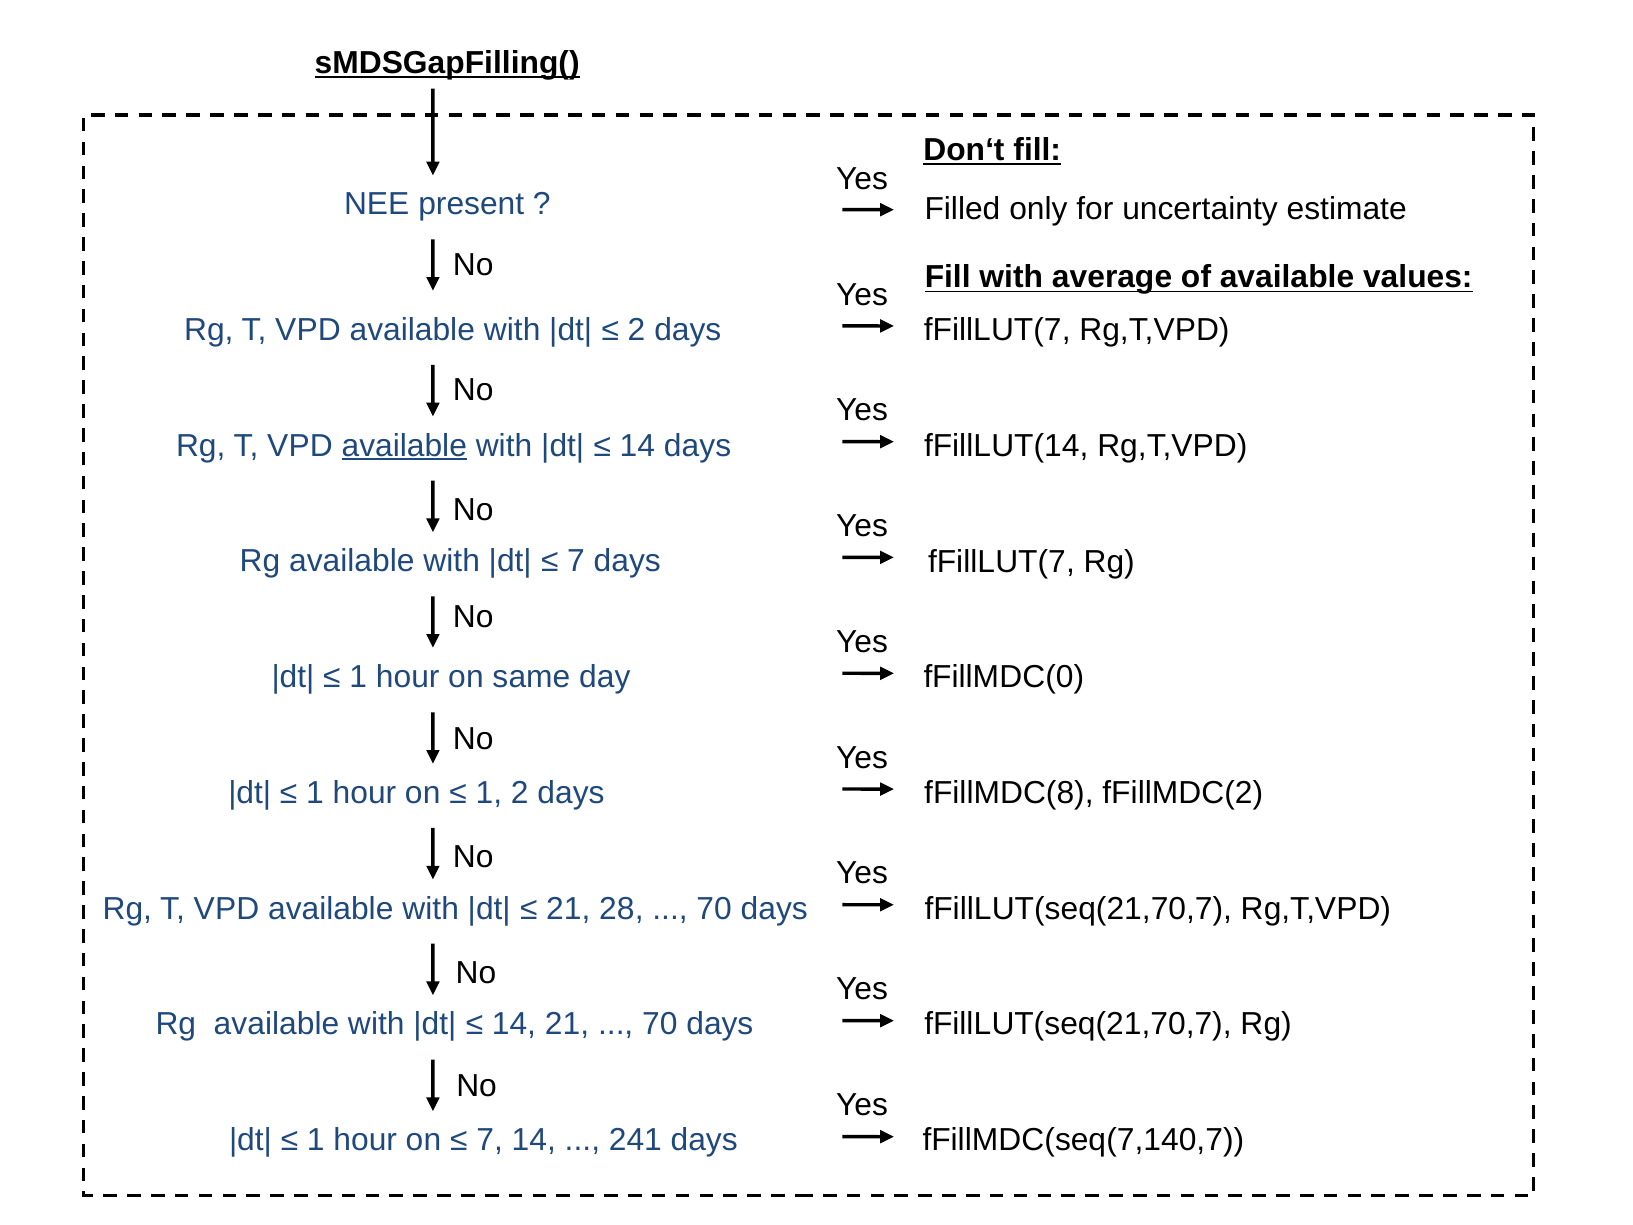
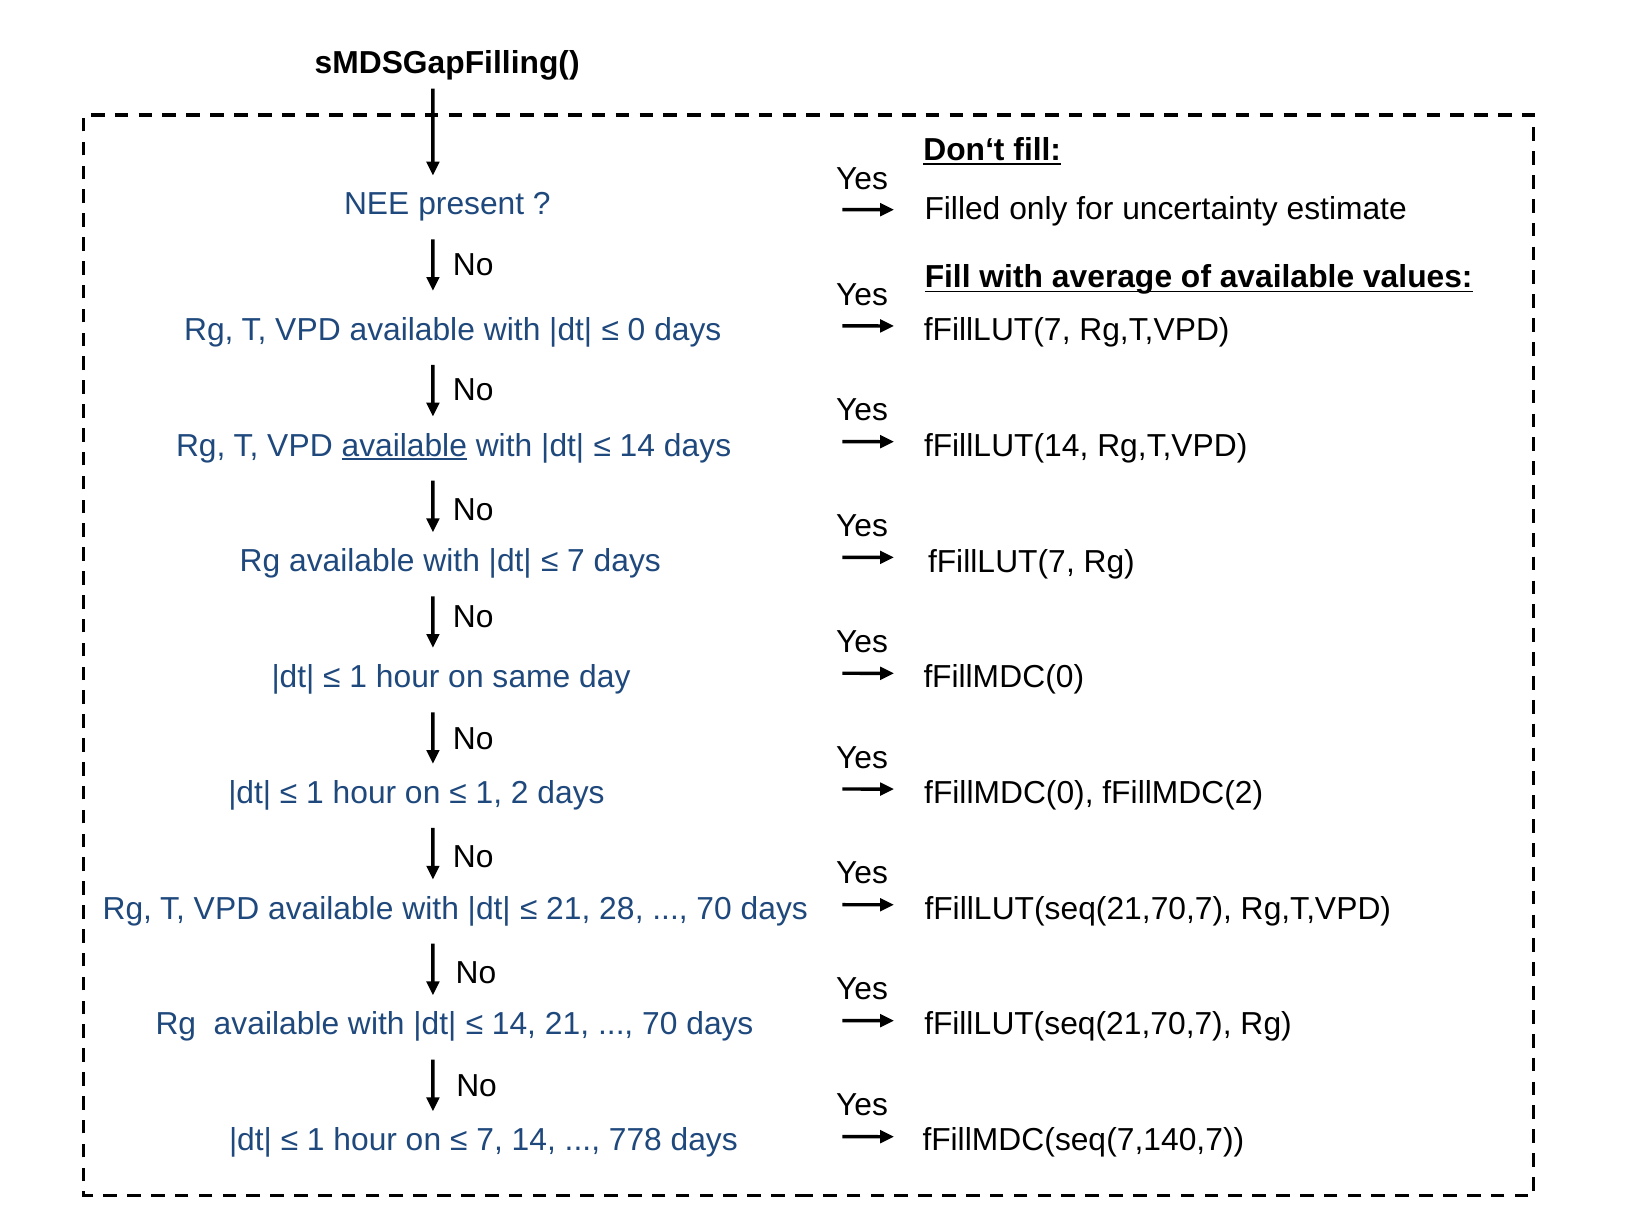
sMDSGapFilling( underline: present -> none
2 at (637, 330): 2 -> 0
fFillMDC(8 at (1009, 793): fFillMDC(8 -> fFillMDC(0
241: 241 -> 778
